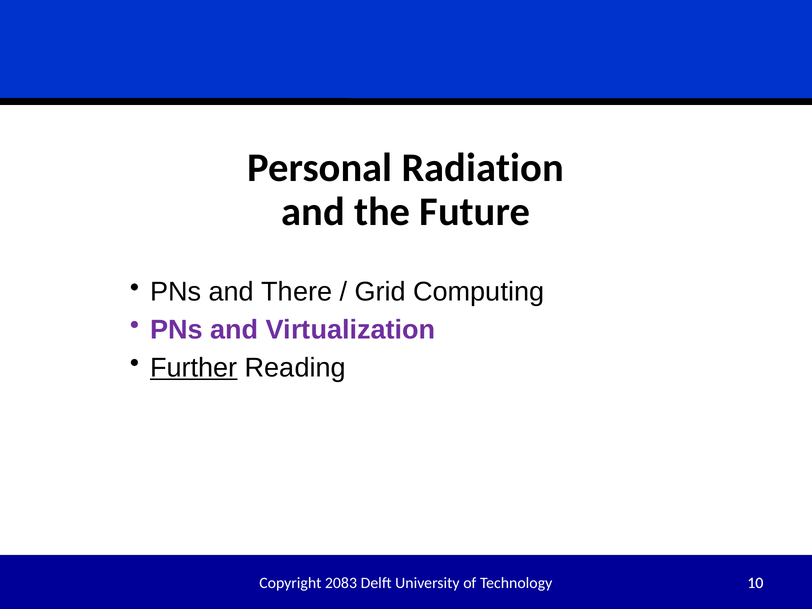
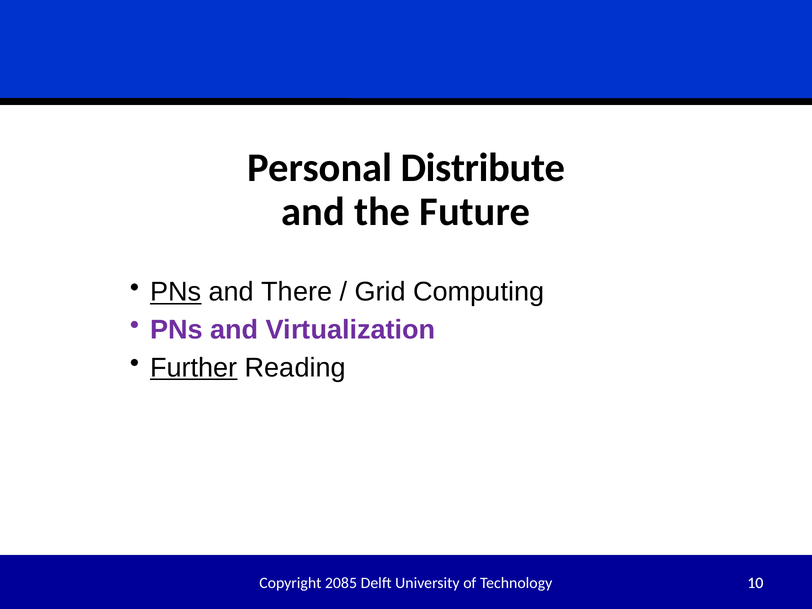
Radiation: Radiation -> Distribute
PNs at (176, 292) underline: none -> present
2083: 2083 -> 2085
